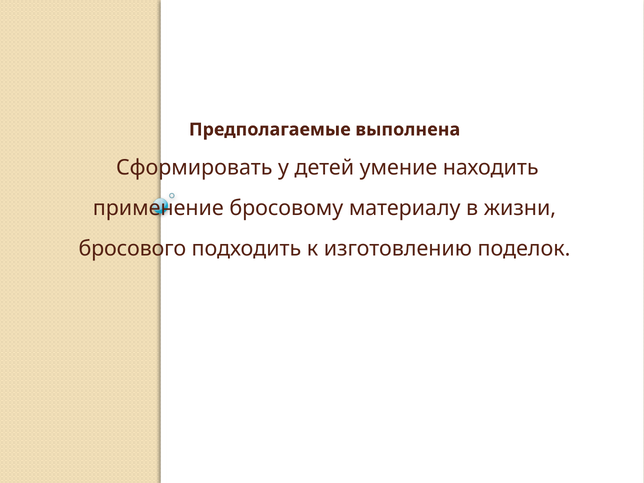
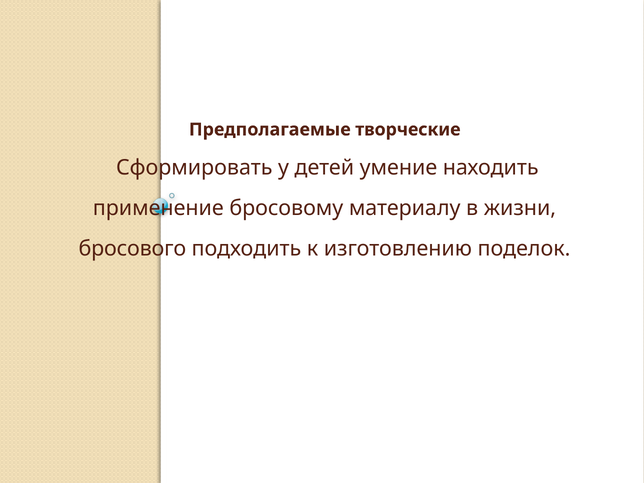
выполнена: выполнена -> творческие
